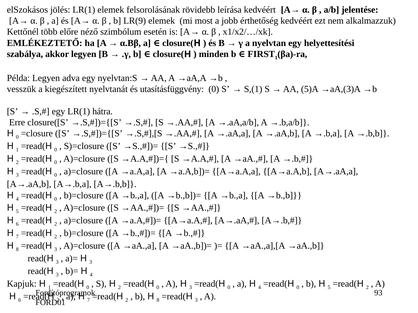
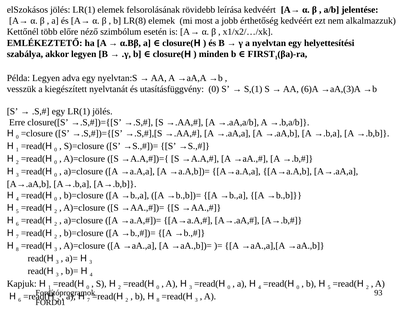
LR(9: LR(9 -> LR(8
5)A: 5)A -> 6)A
LR(1 hátra: hátra -> jölés
